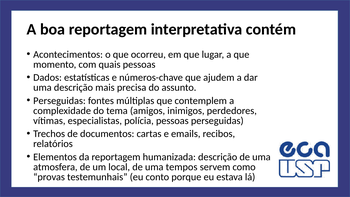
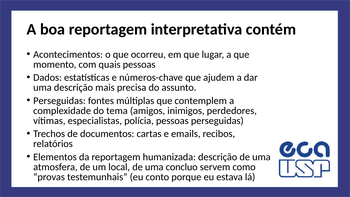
tempos: tempos -> concluo
